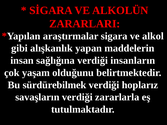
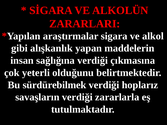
insanların: insanların -> çıkmasına
yaşam: yaşam -> yeterli
